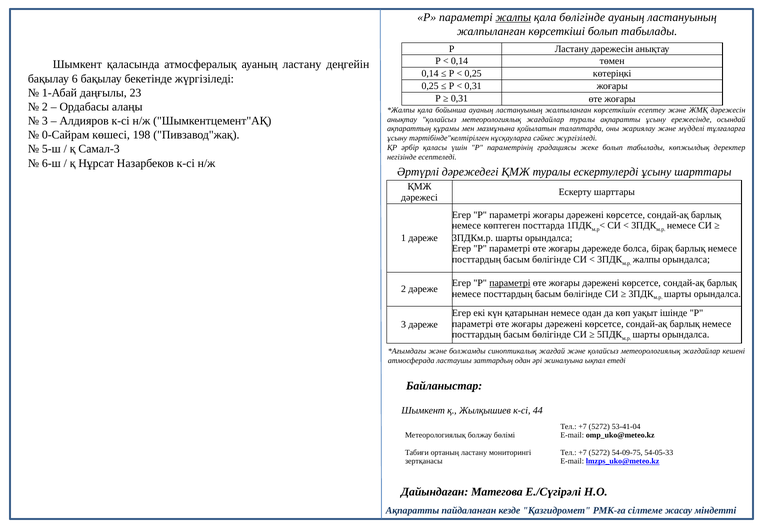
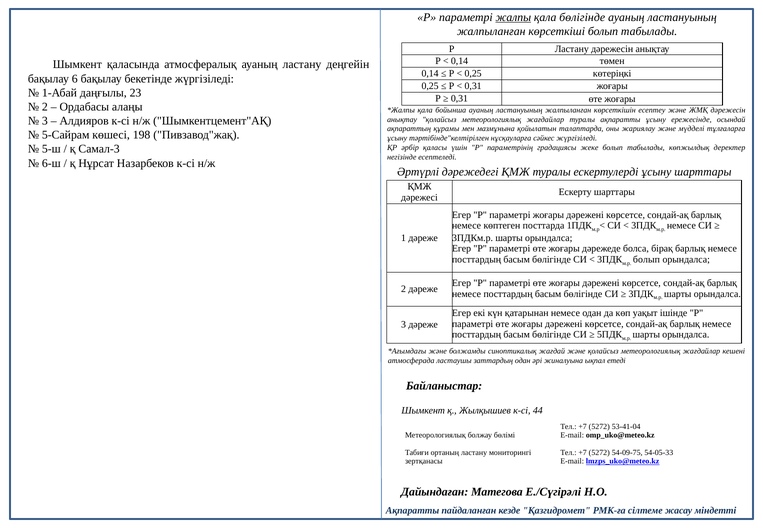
0-Сайрам: 0-Сайрам -> 5-Сайрам
жалпы at (647, 260): жалпы -> болып
параметрі at (510, 283) underline: present -> none
